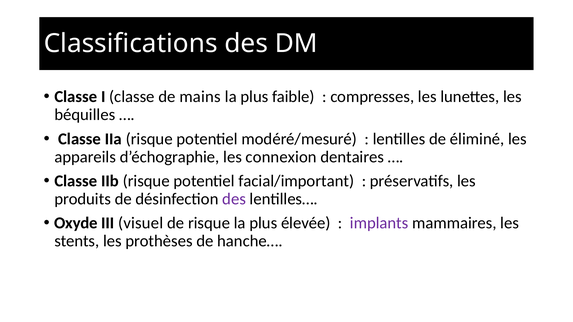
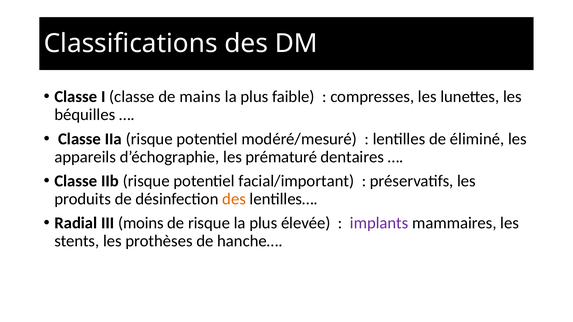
connexion: connexion -> prématuré
des at (234, 199) colour: purple -> orange
Oxyde: Oxyde -> Radial
visuel: visuel -> moins
